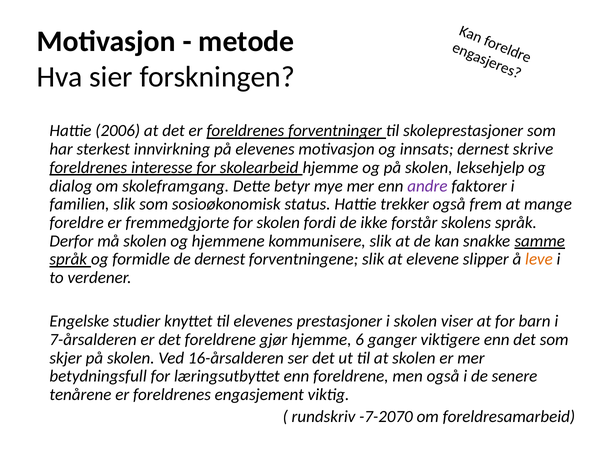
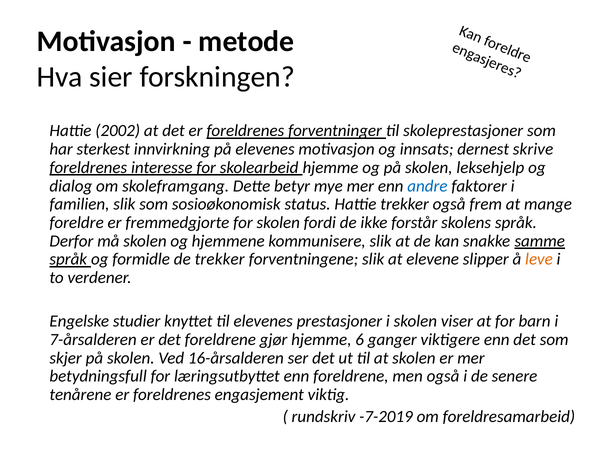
2006: 2006 -> 2002
andre colour: purple -> blue
de dernest: dernest -> trekker
-7-2070: -7-2070 -> -7-2019
